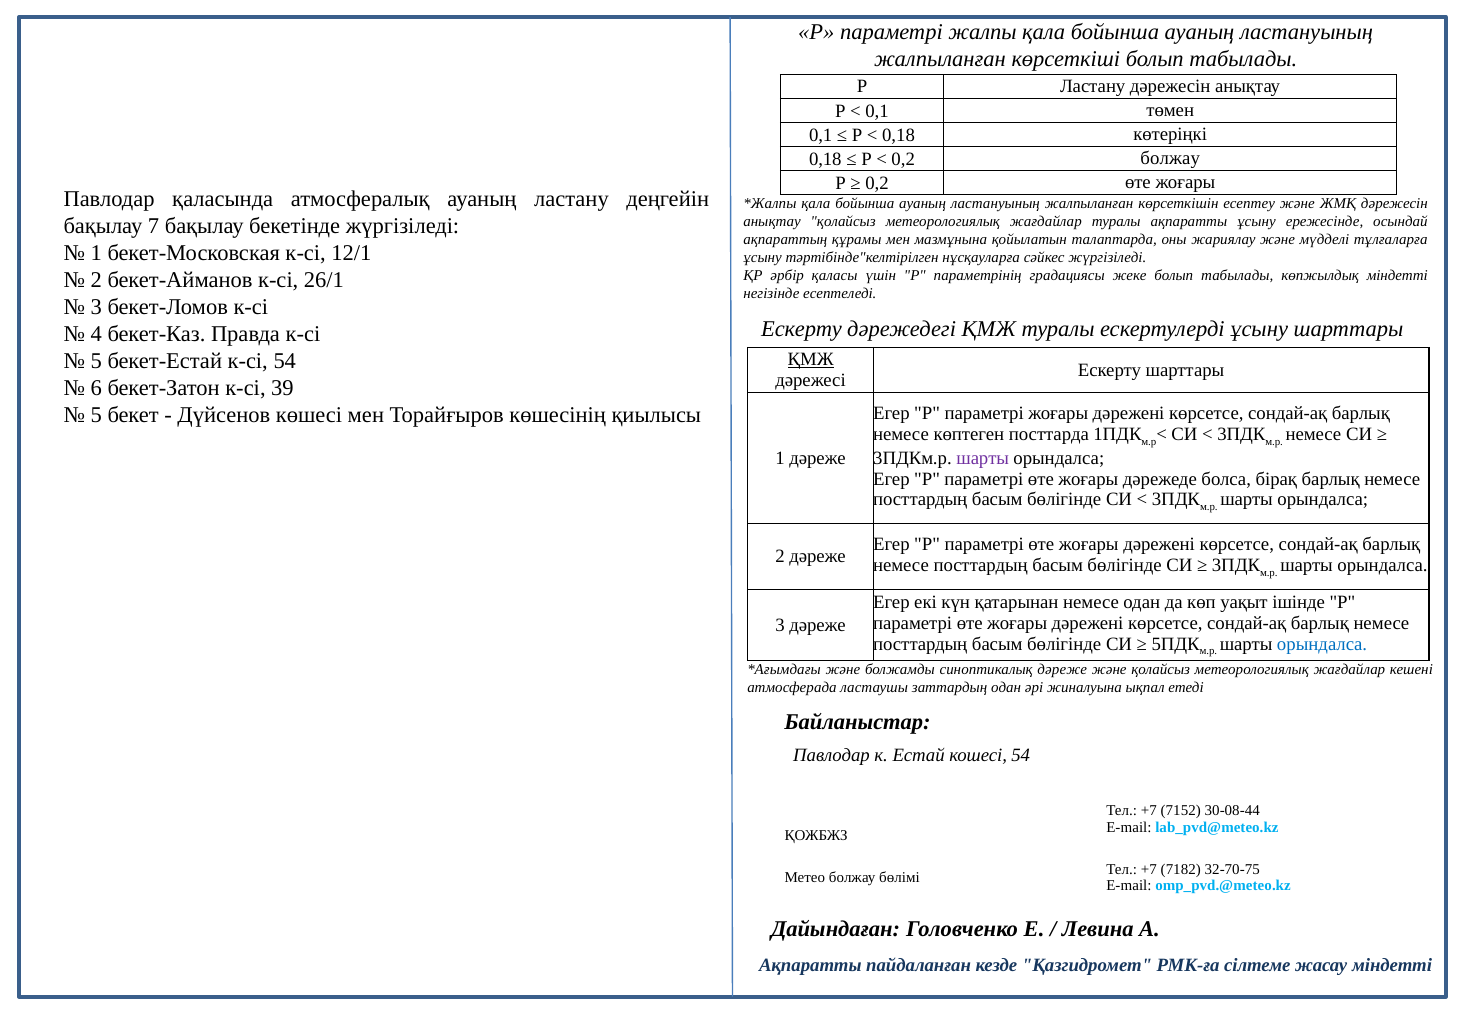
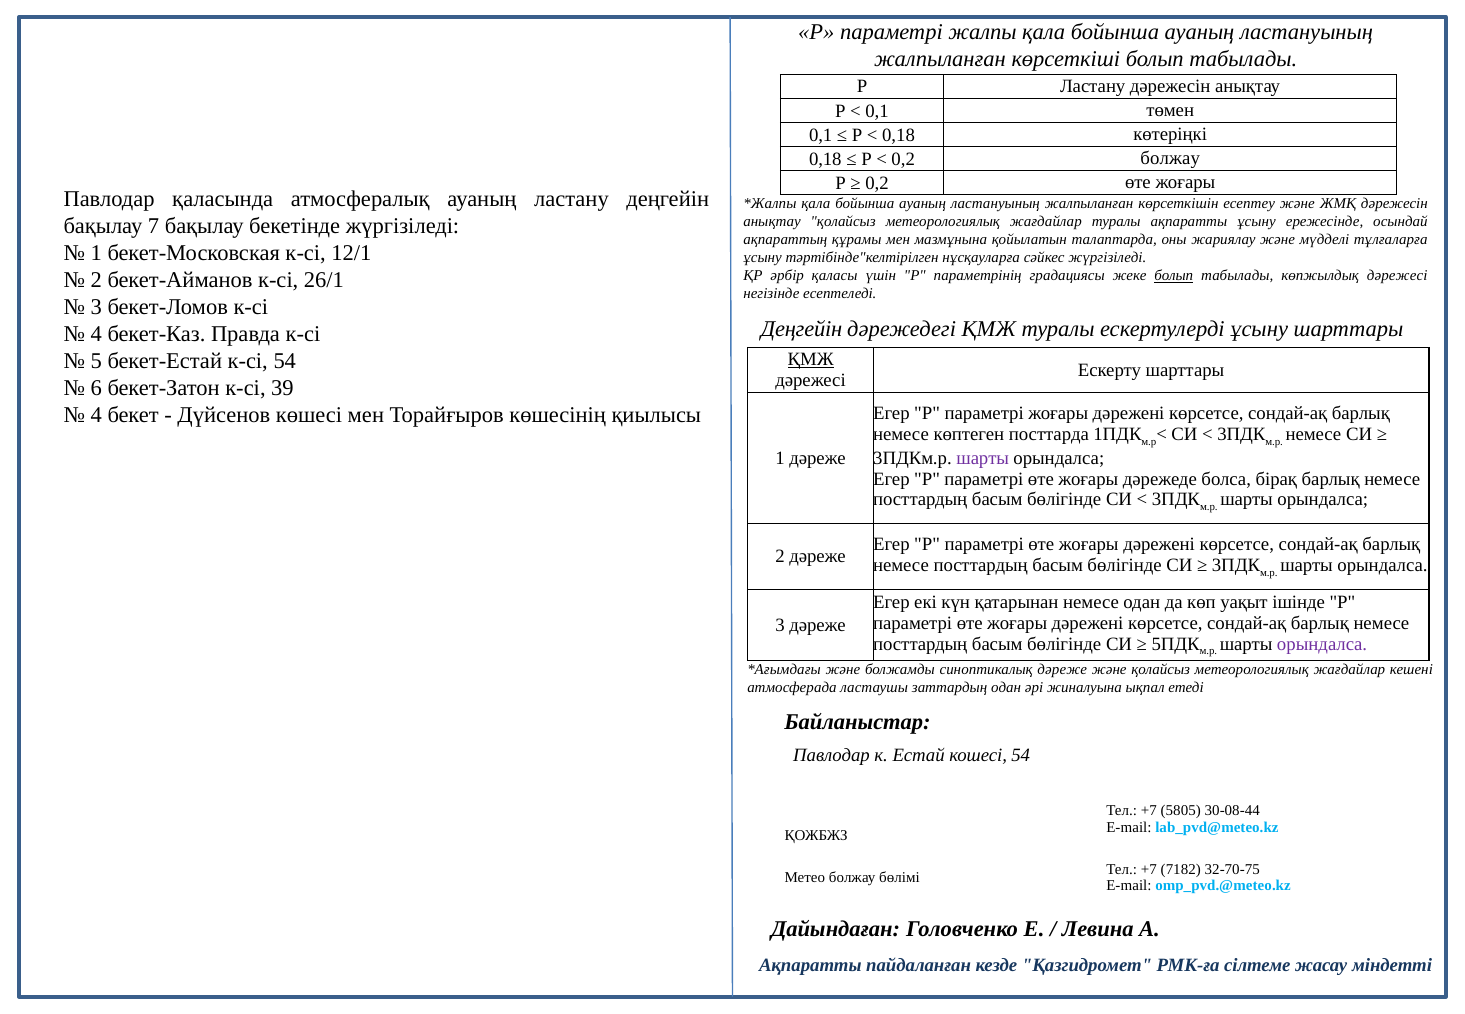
болып at (1174, 276) underline: none -> present
көпжылдық міндетті: міндетті -> дәрежесі
Ескерту at (802, 329): Ескерту -> Деңгейін
5 at (96, 415): 5 -> 4
орындалса at (1322, 644) colour: blue -> purple
7152: 7152 -> 5805
